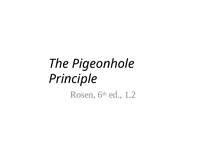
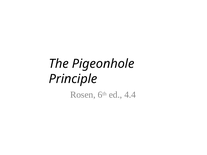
1.2: 1.2 -> 4.4
